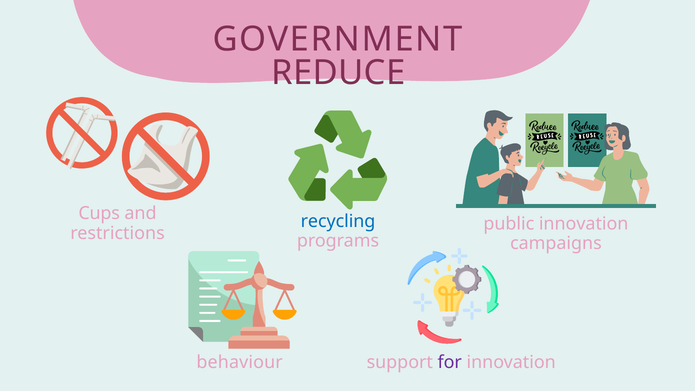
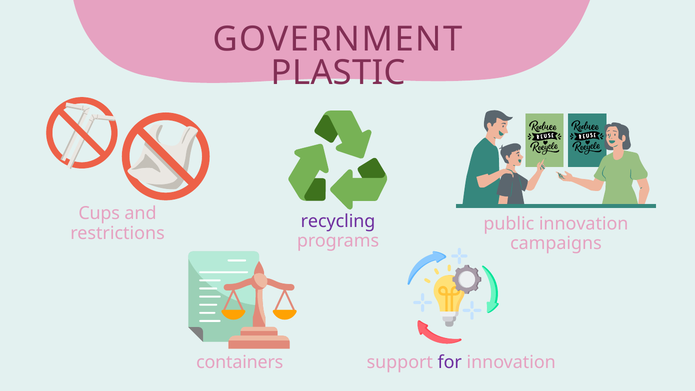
REDUCE: REDUCE -> PLASTIC
recycling colour: blue -> purple
behaviour: behaviour -> containers
